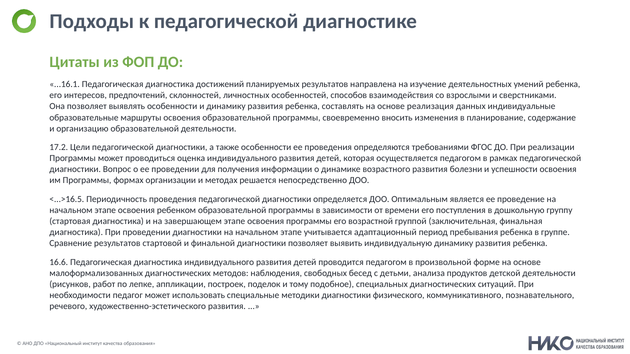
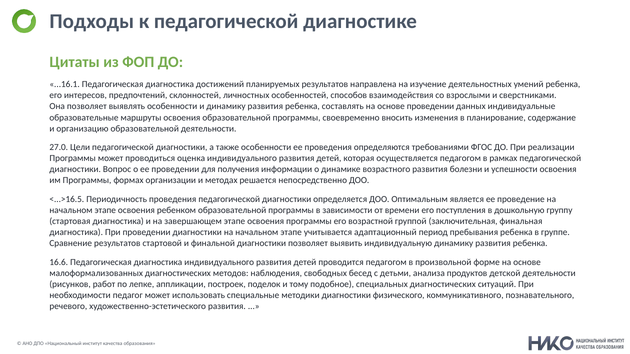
основе реализация: реализация -> проведении
17.2: 17.2 -> 27.0
